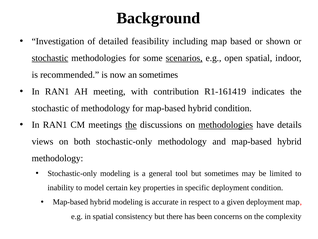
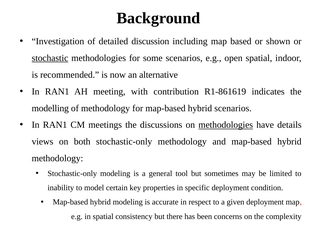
feasibility: feasibility -> discussion
scenarios at (184, 58) underline: present -> none
an sometimes: sometimes -> alternative
R1-161419: R1-161419 -> R1-861619
stochastic at (50, 108): stochastic -> modelling
hybrid condition: condition -> scenarios
the at (131, 125) underline: present -> none
